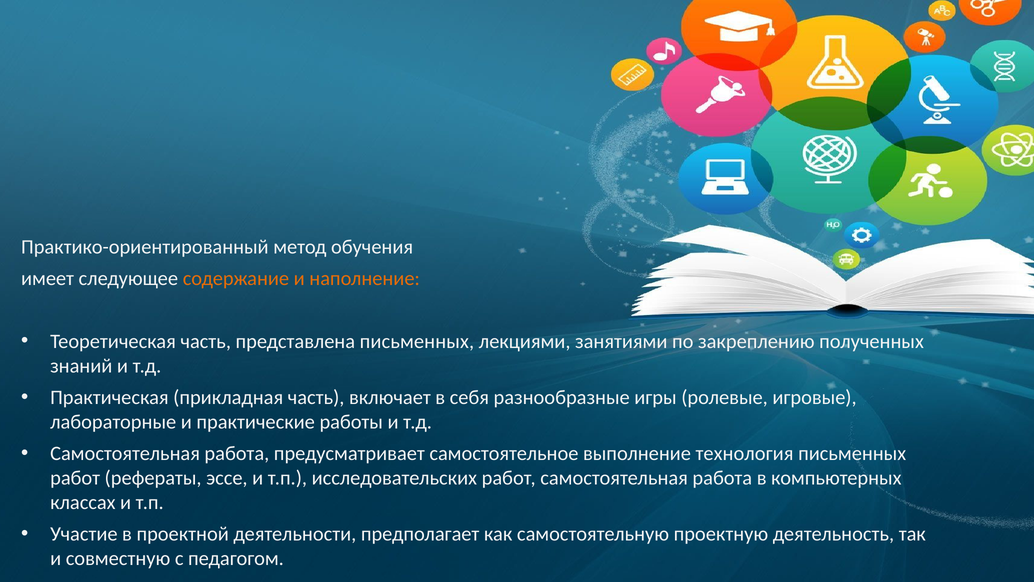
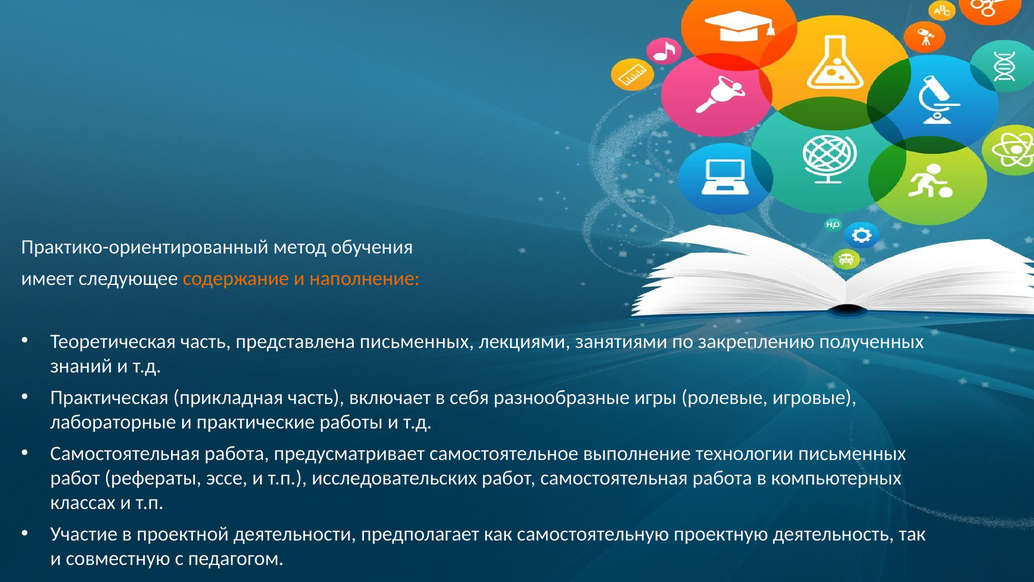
технология: технология -> технологии
